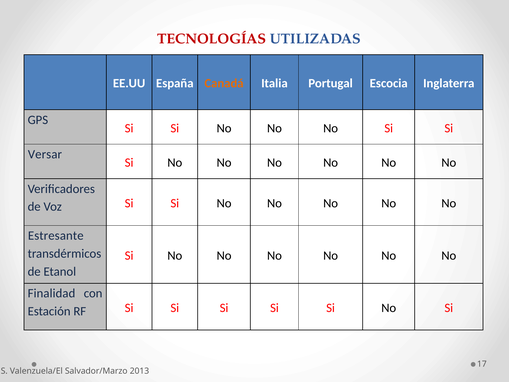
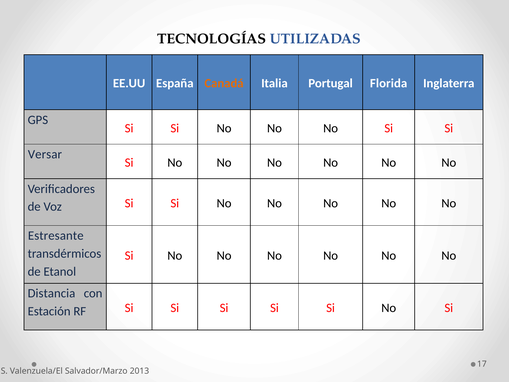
TECNOLOGÍAS colour: red -> black
Escocia: Escocia -> Florida
Finalidad: Finalidad -> Distancia
